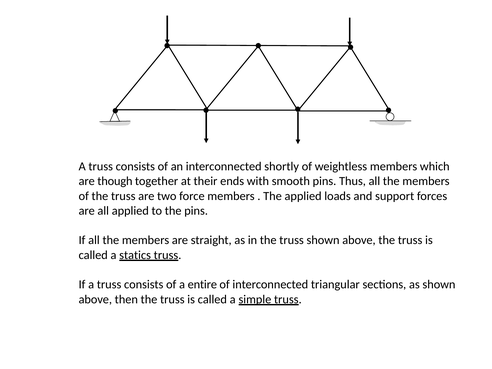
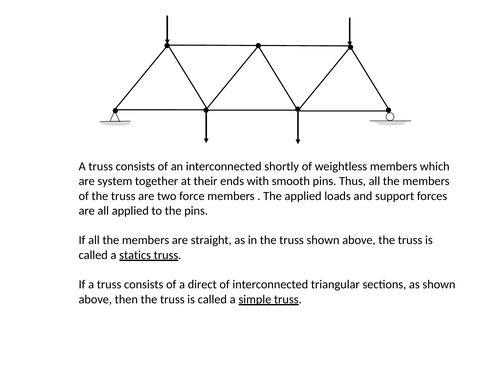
though: though -> system
entire: entire -> direct
